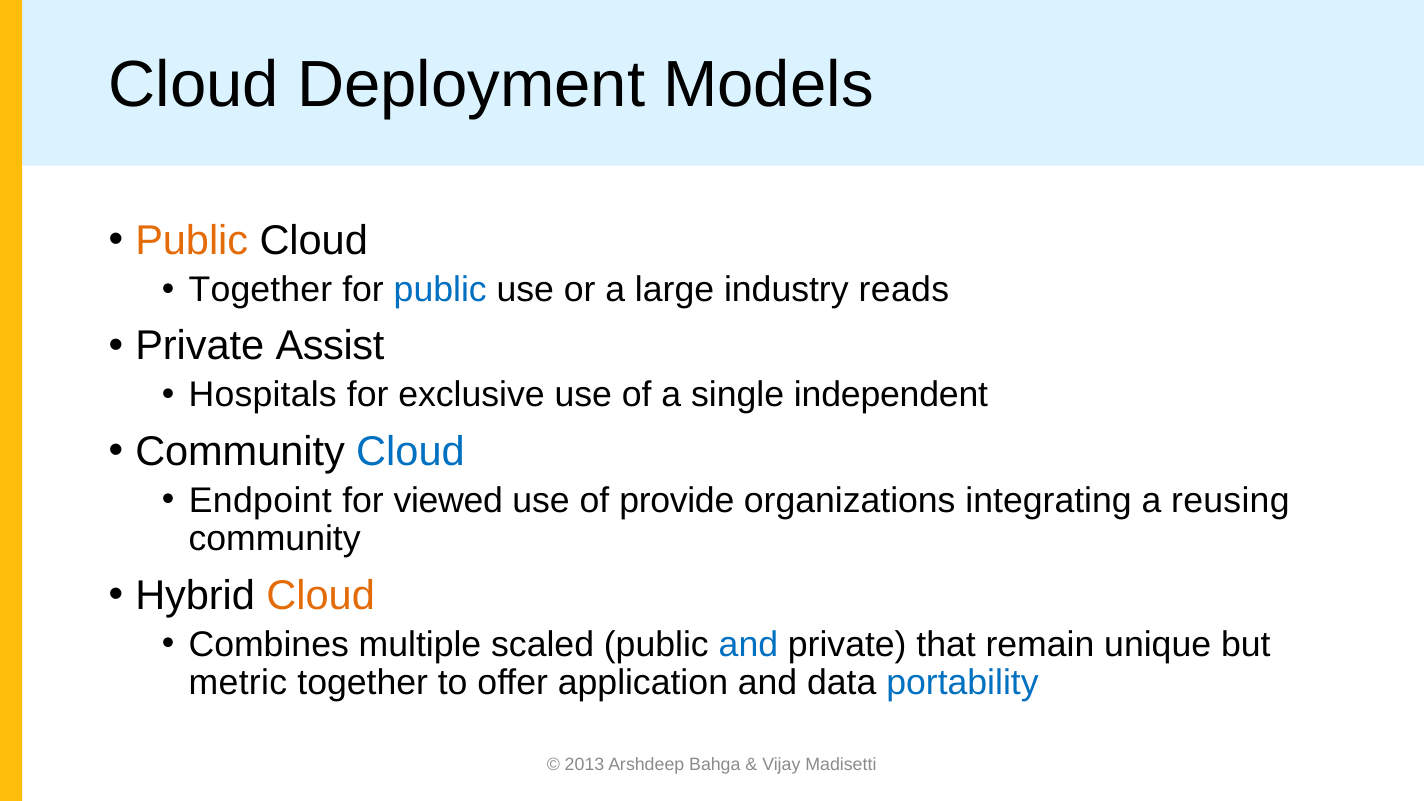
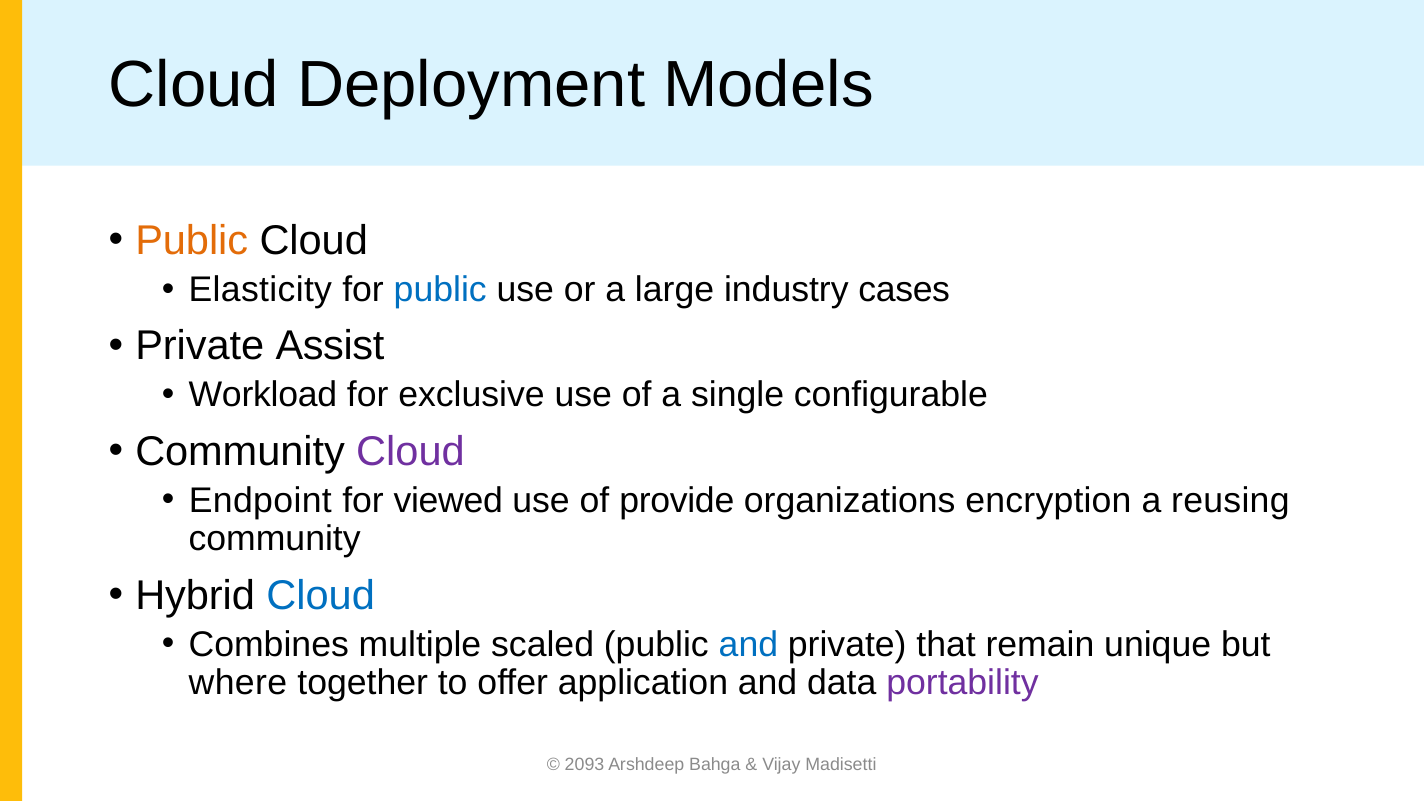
Together at (260, 290): Together -> Elasticity
reads: reads -> cases
Hospitals: Hospitals -> Workload
independent: independent -> conﬁgurable
Cloud at (410, 452) colour: blue -> purple
integrating: integrating -> encryption
Cloud at (321, 595) colour: orange -> blue
metric: metric -> where
portability colour: blue -> purple
2013: 2013 -> 2093
